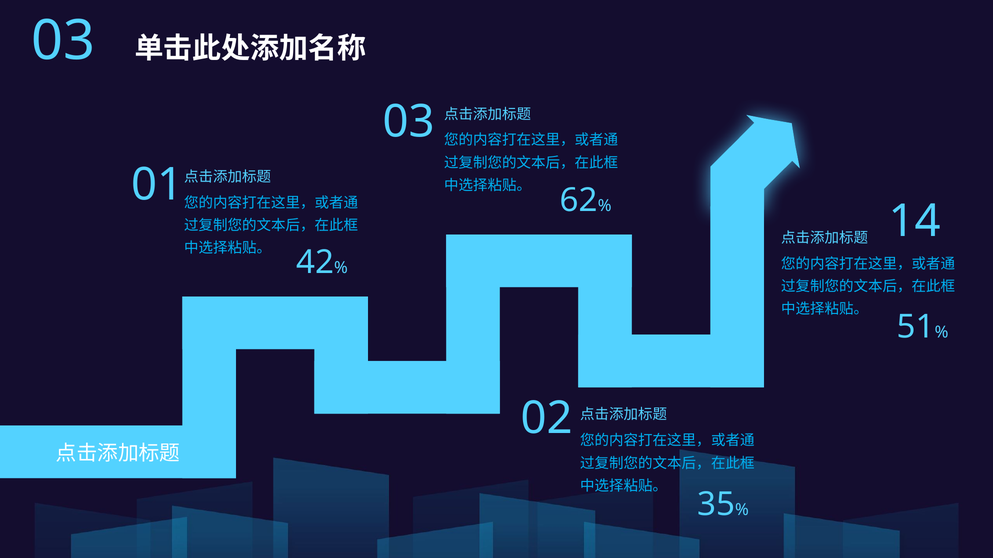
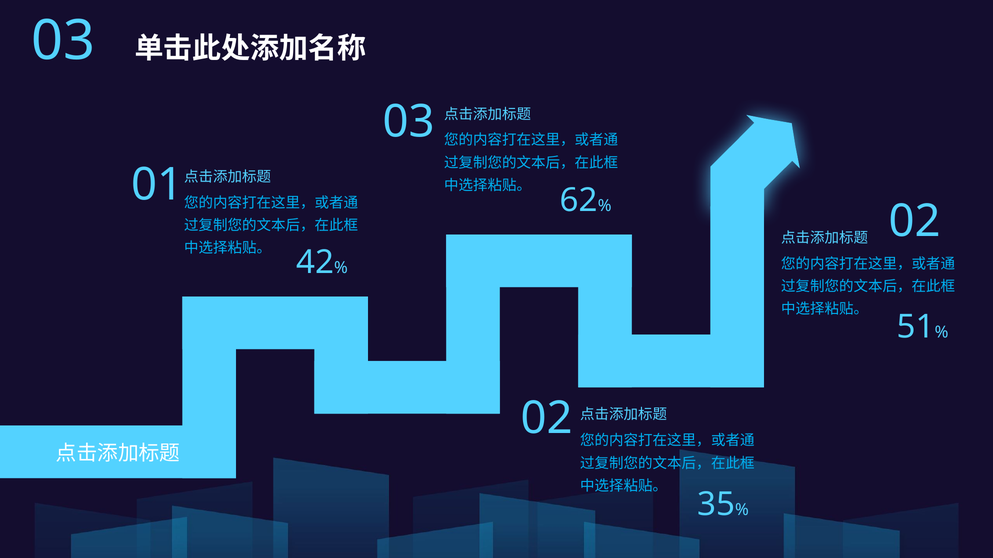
14 at (915, 222): 14 -> 02
